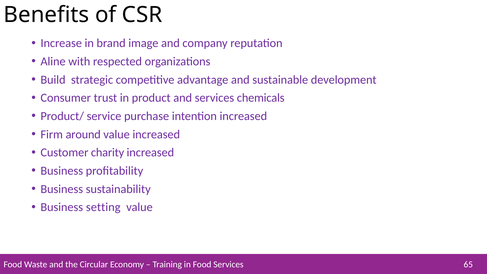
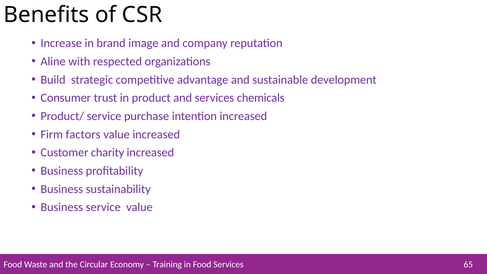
around: around -> factors
Business setting: setting -> service
